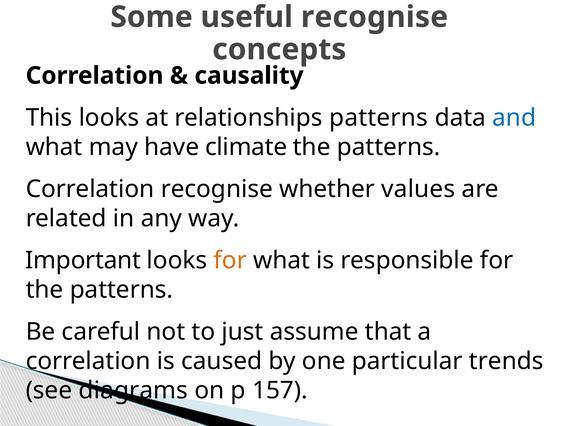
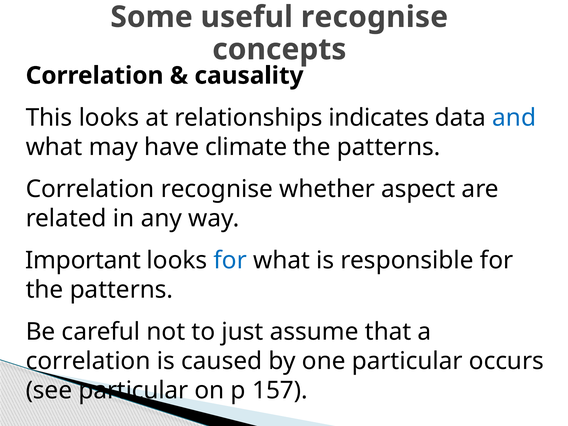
relationships patterns: patterns -> indicates
values: values -> aspect
for at (230, 260) colour: orange -> blue
trends: trends -> occurs
see diagrams: diagrams -> particular
